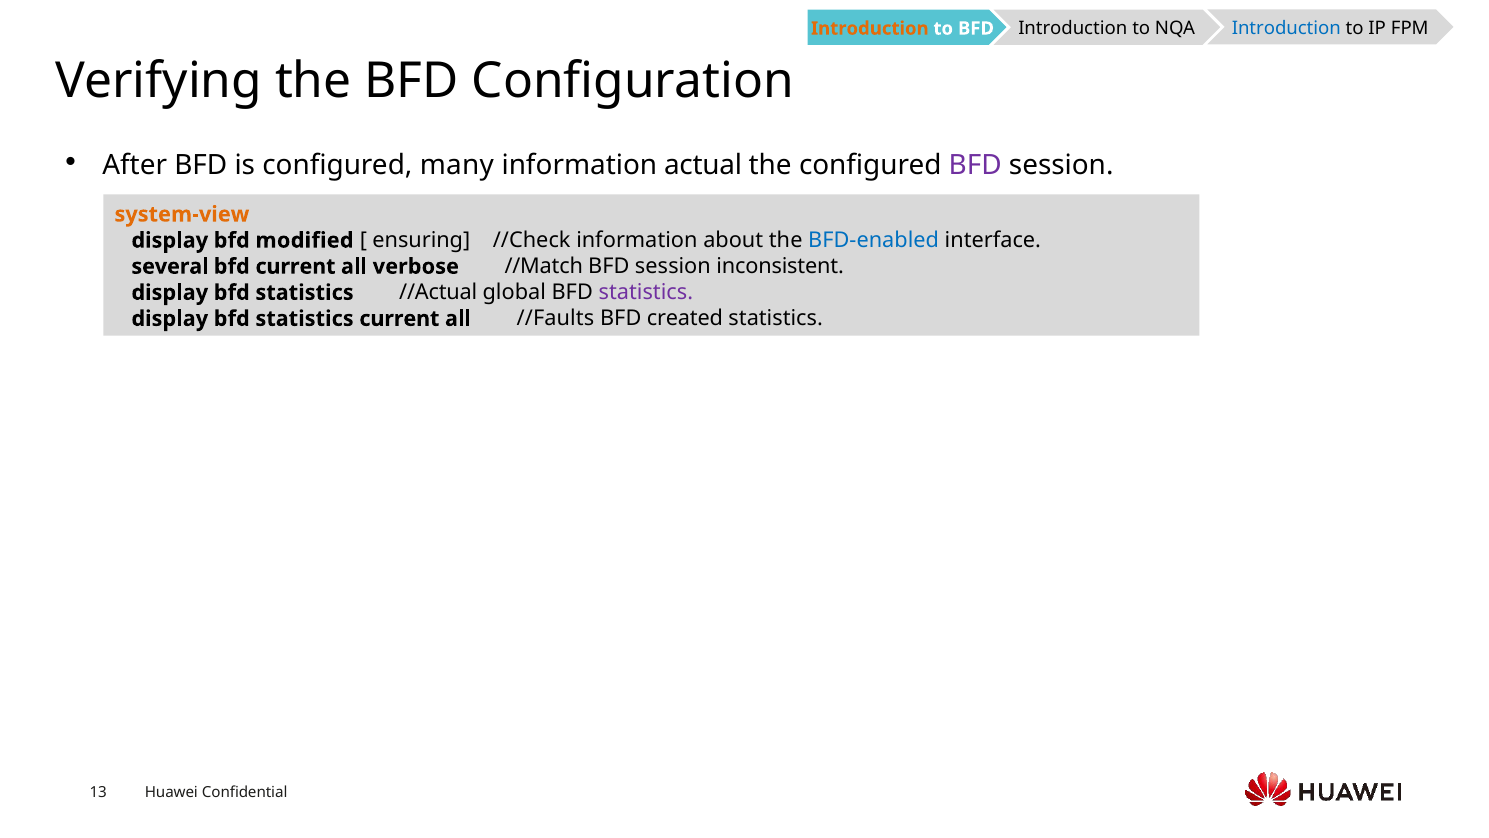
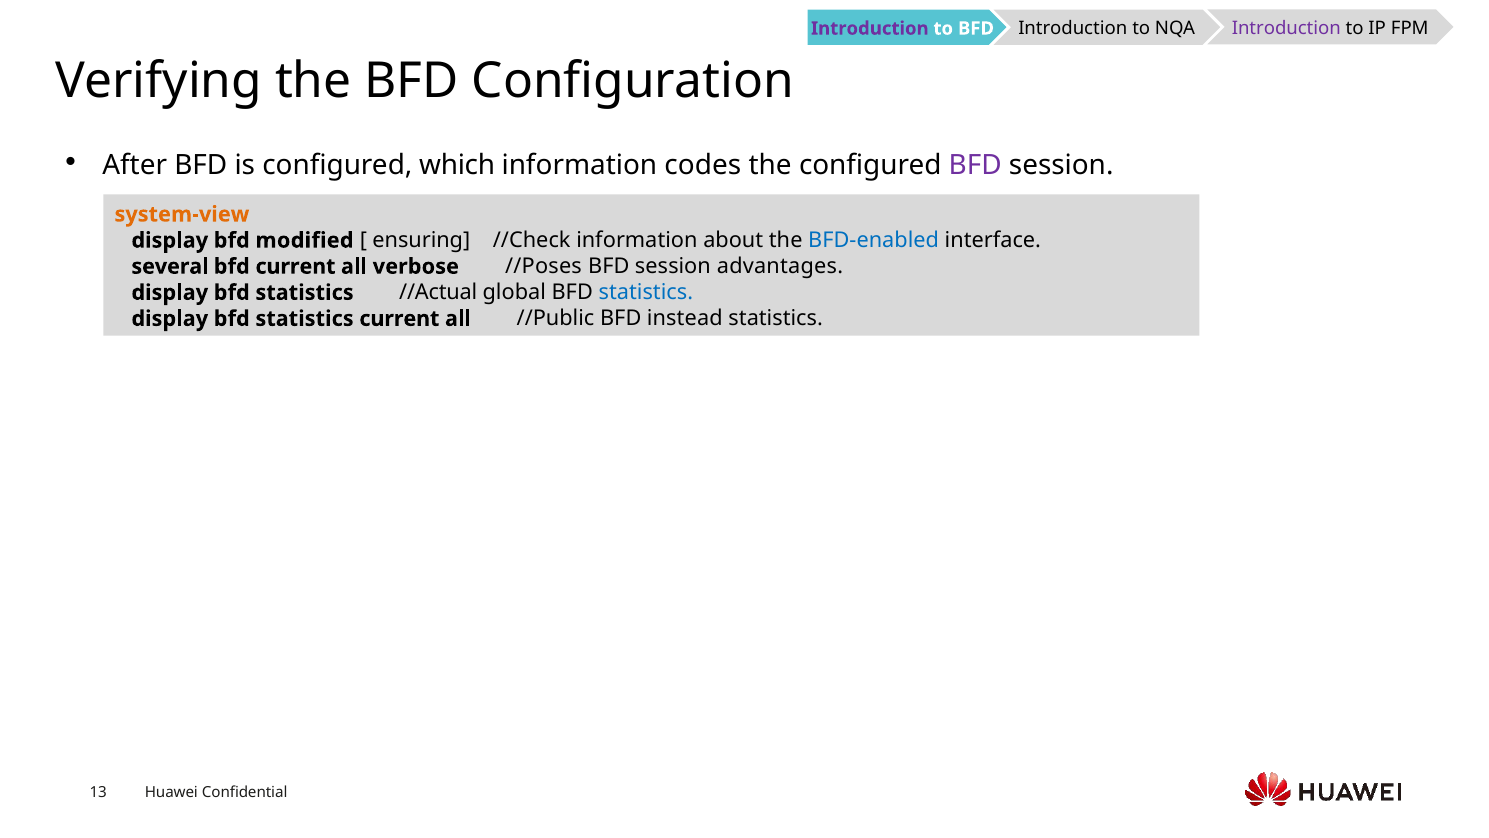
Introduction at (870, 28) colour: orange -> purple
Introduction at (1286, 28) colour: blue -> purple
many: many -> which
actual: actual -> codes
//Match: //Match -> //Poses
inconsistent: inconsistent -> advantages
statistics at (646, 292) colour: purple -> blue
//Faults: //Faults -> //Public
created: created -> instead
